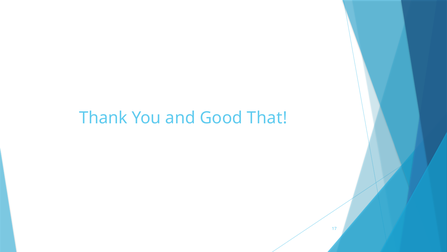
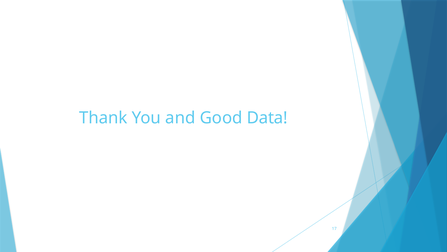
That: That -> Data
